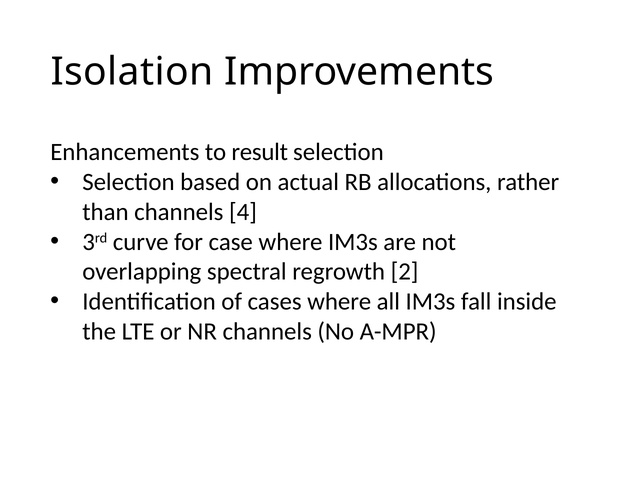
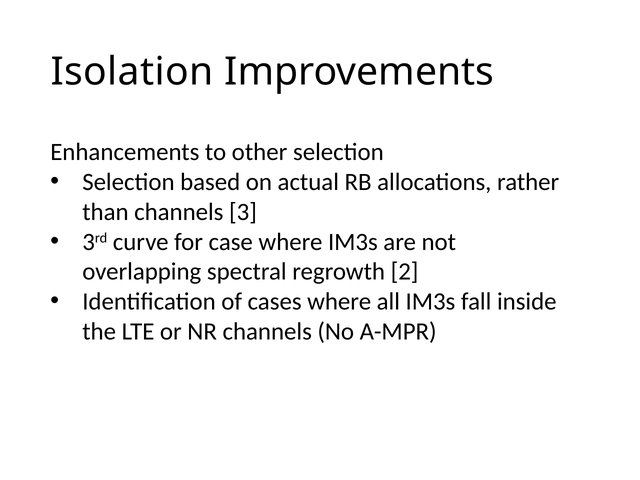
result: result -> other
4: 4 -> 3
